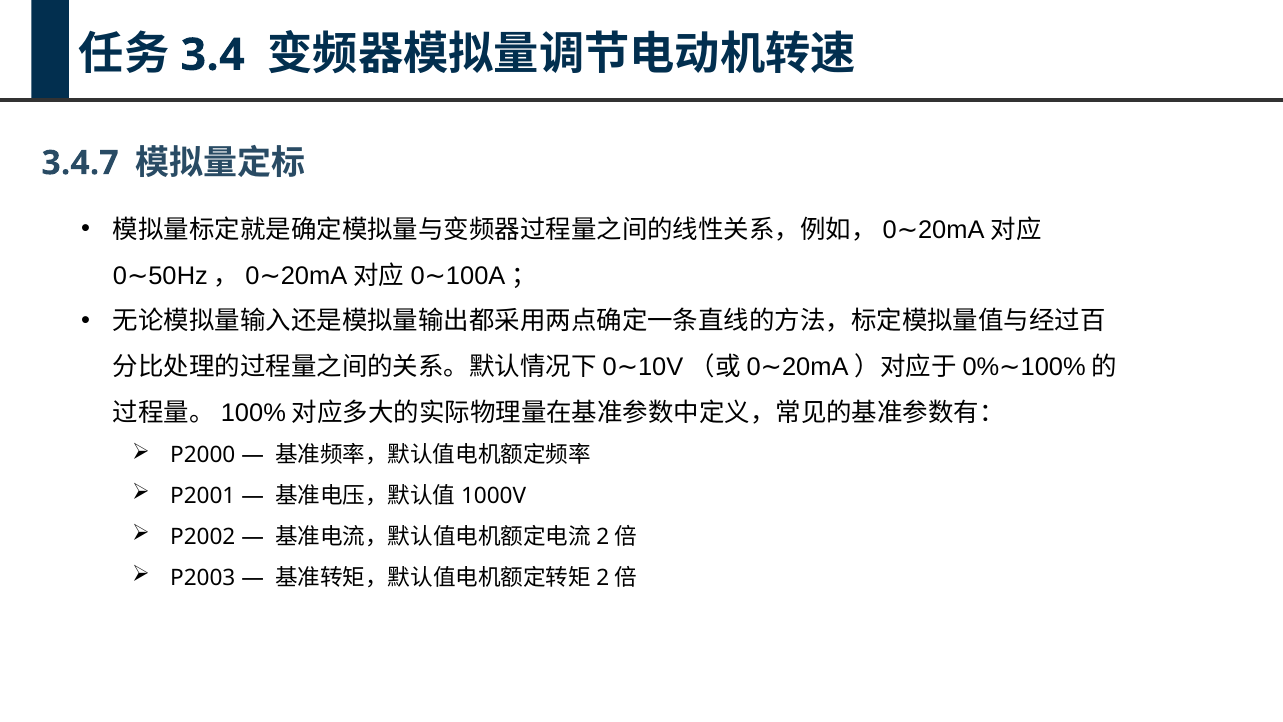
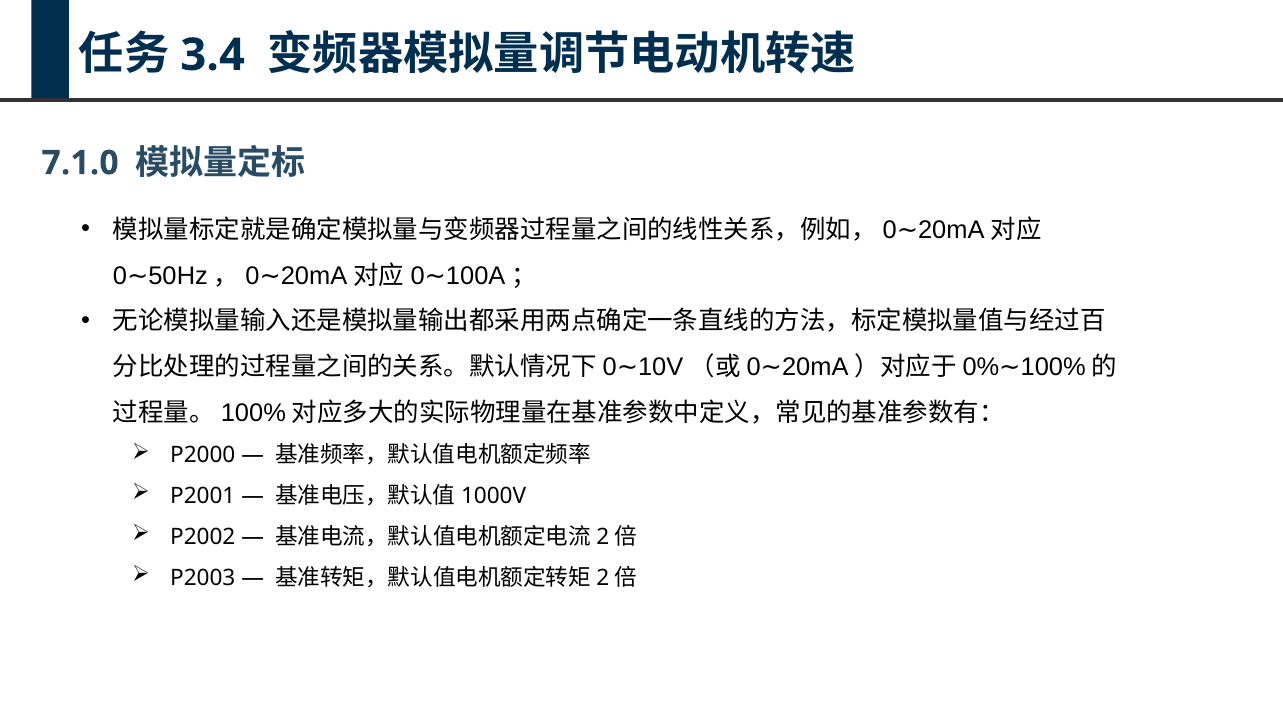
3.4.7: 3.4.7 -> 7.1.0
